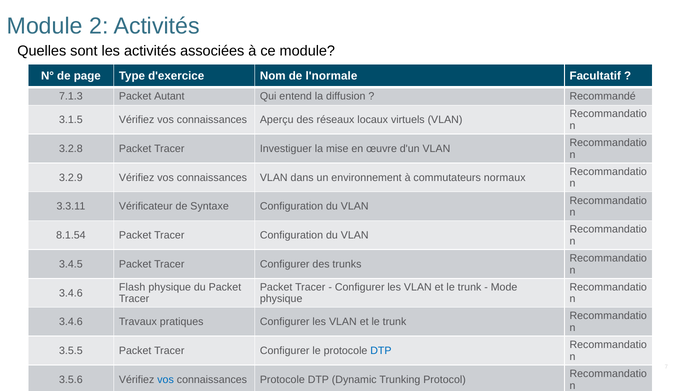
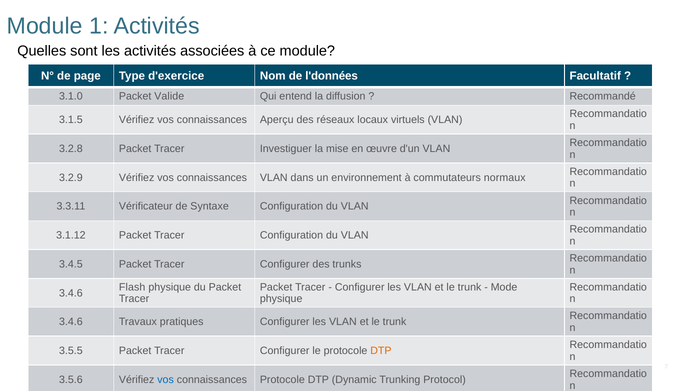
2: 2 -> 1
l'normale: l'normale -> l'données
7.1.3: 7.1.3 -> 3.1.0
Autant: Autant -> Valide
8.1.54: 8.1.54 -> 3.1.12
DTP at (381, 350) colour: blue -> orange
